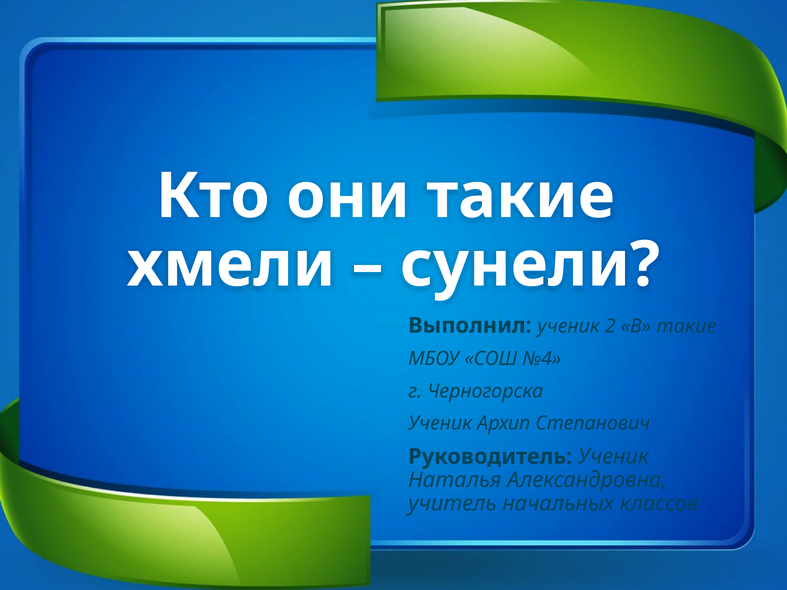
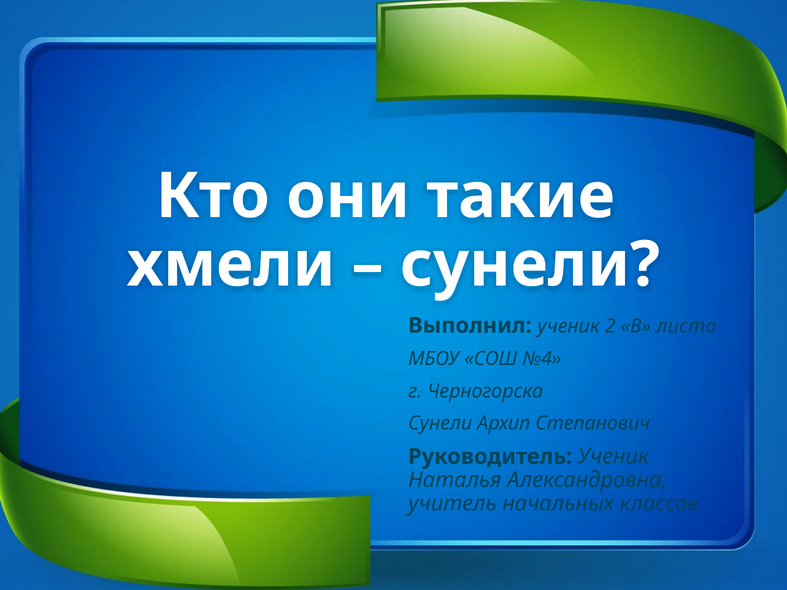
В такие: такие -> листа
Ученик at (440, 423): Ученик -> Сунели
